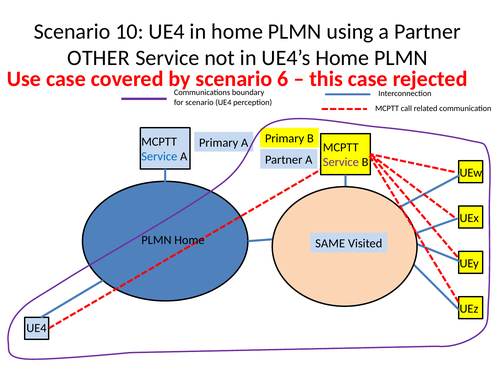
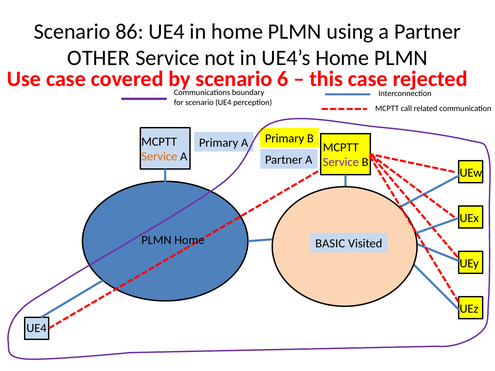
10: 10 -> 86
Service at (159, 157) colour: blue -> orange
SAME: SAME -> BASIC
